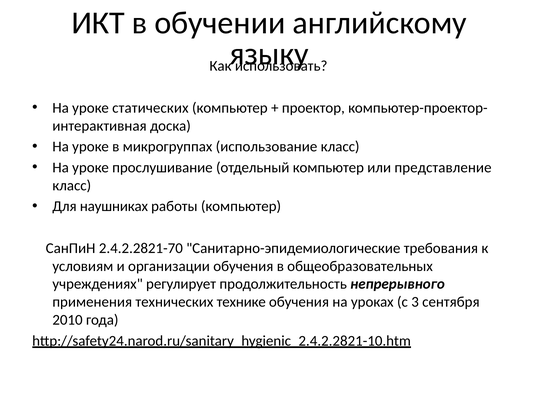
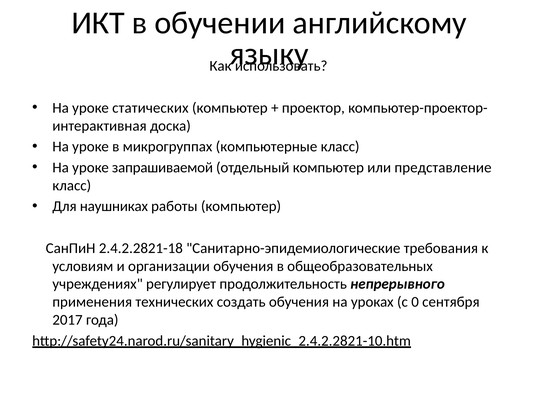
использование: использование -> компьютерные
прослушивание: прослушивание -> запрашиваемой
2.4.2.2821-70: 2.4.2.2821-70 -> 2.4.2.2821-18
технике: технике -> создать
3: 3 -> 0
2010: 2010 -> 2017
